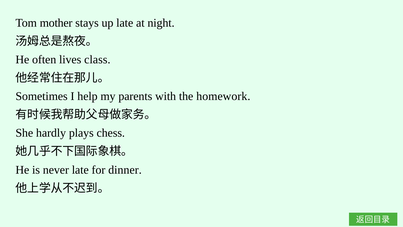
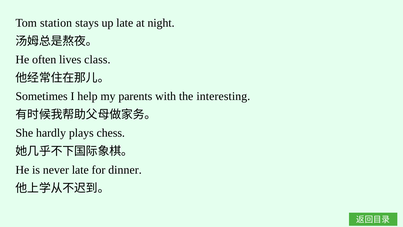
mother: mother -> station
homework: homework -> interesting
